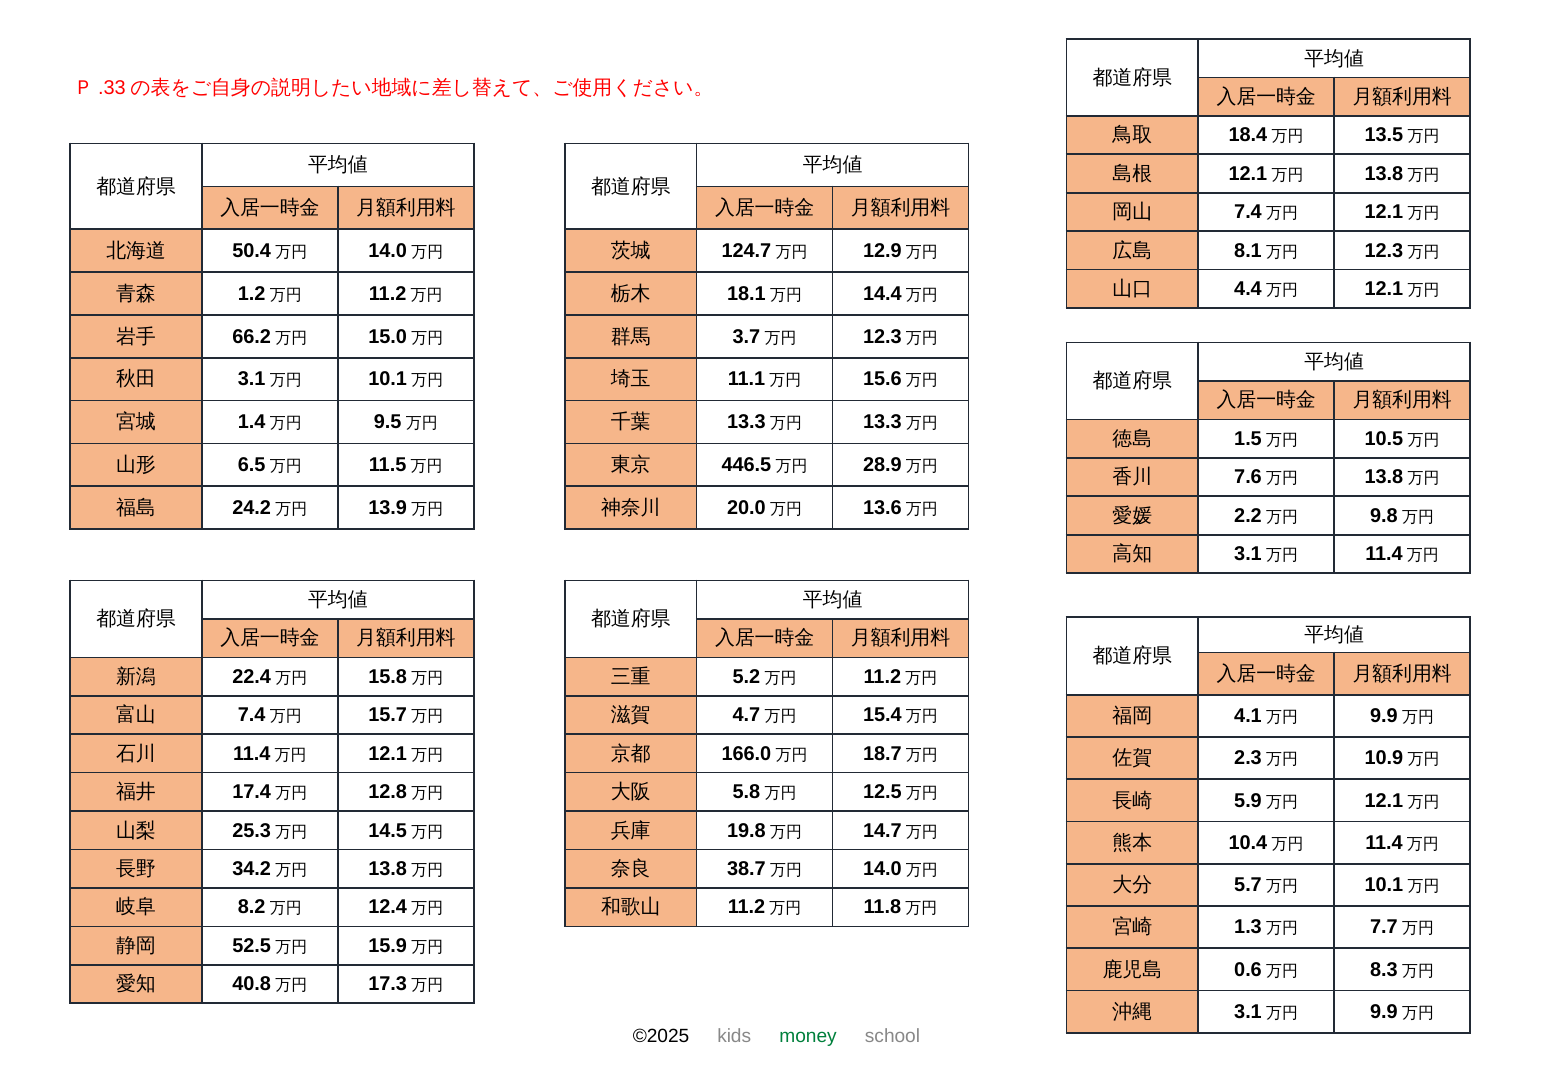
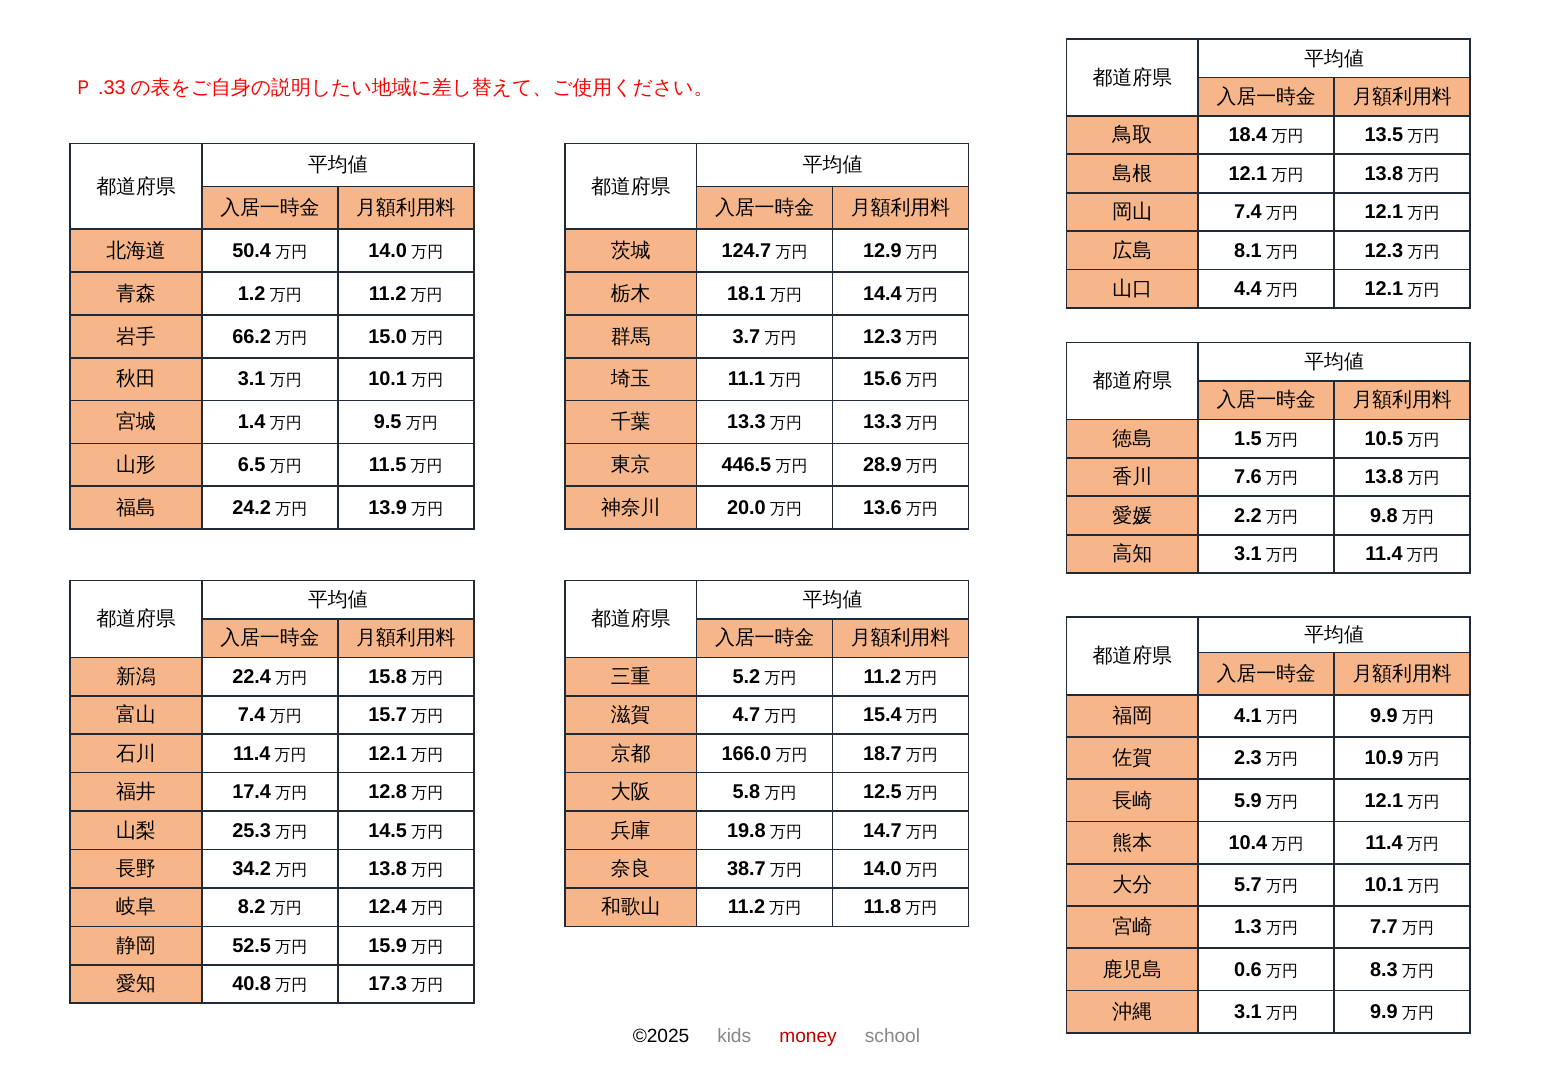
money colour: green -> red
